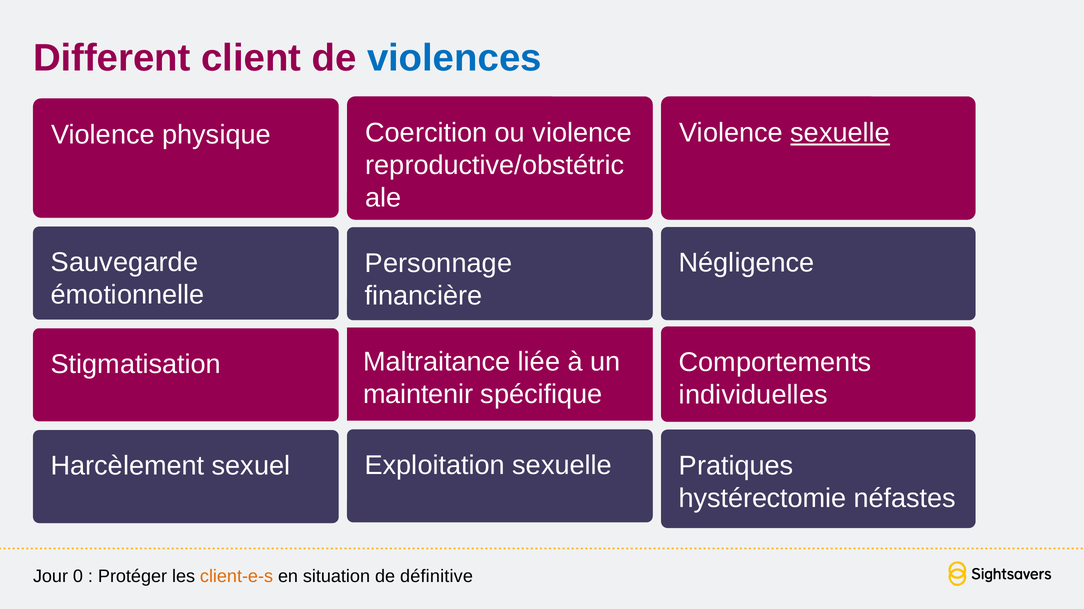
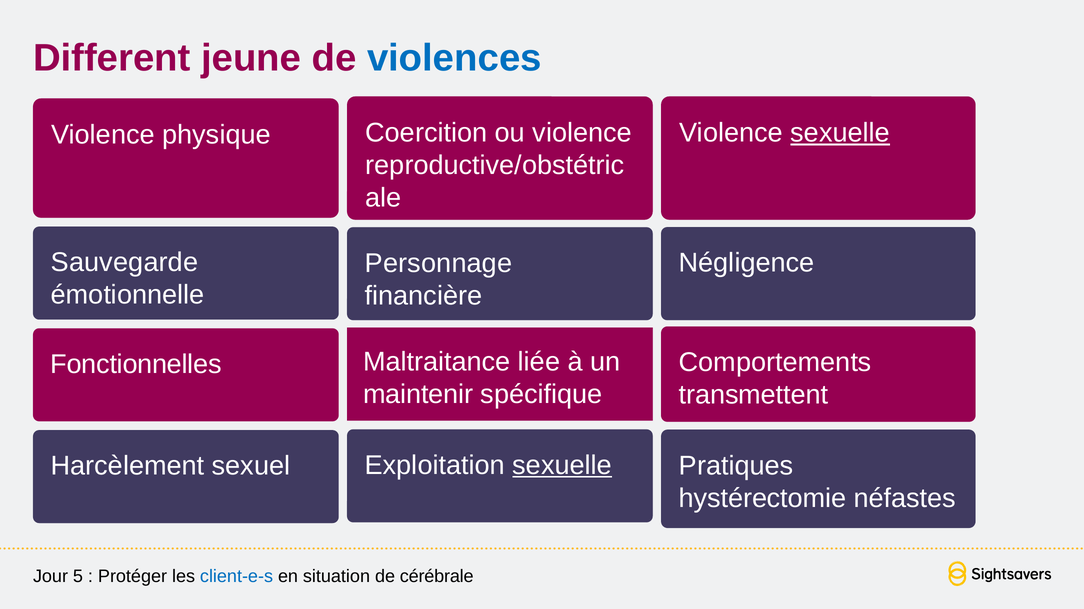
client: client -> jeune
Stigmatisation: Stigmatisation -> Fonctionnelles
individuelles: individuelles -> transmettent
sexuelle at (562, 466) underline: none -> present
0: 0 -> 5
client-e-s colour: orange -> blue
définitive: définitive -> cérébrale
